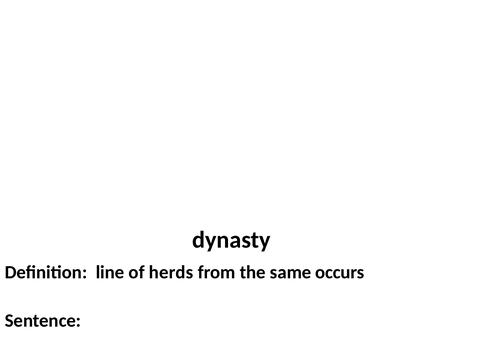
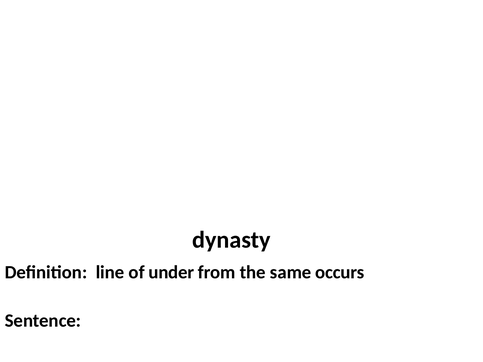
herds: herds -> under
